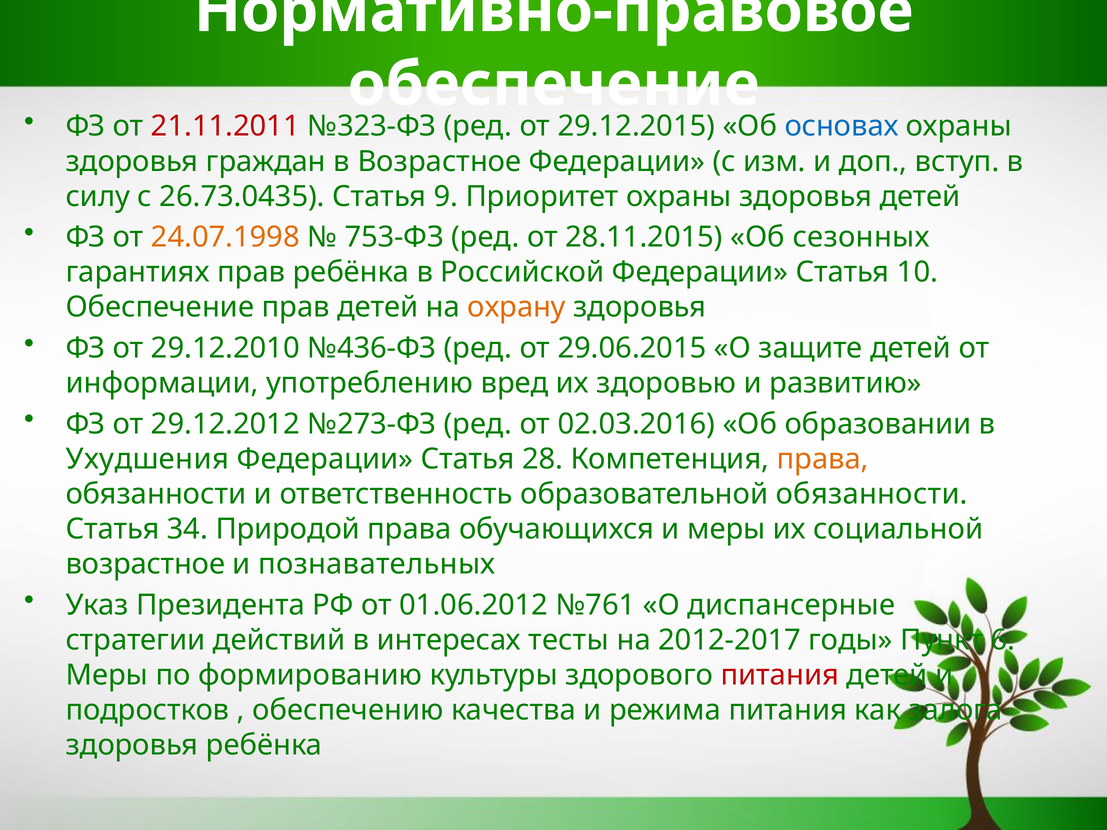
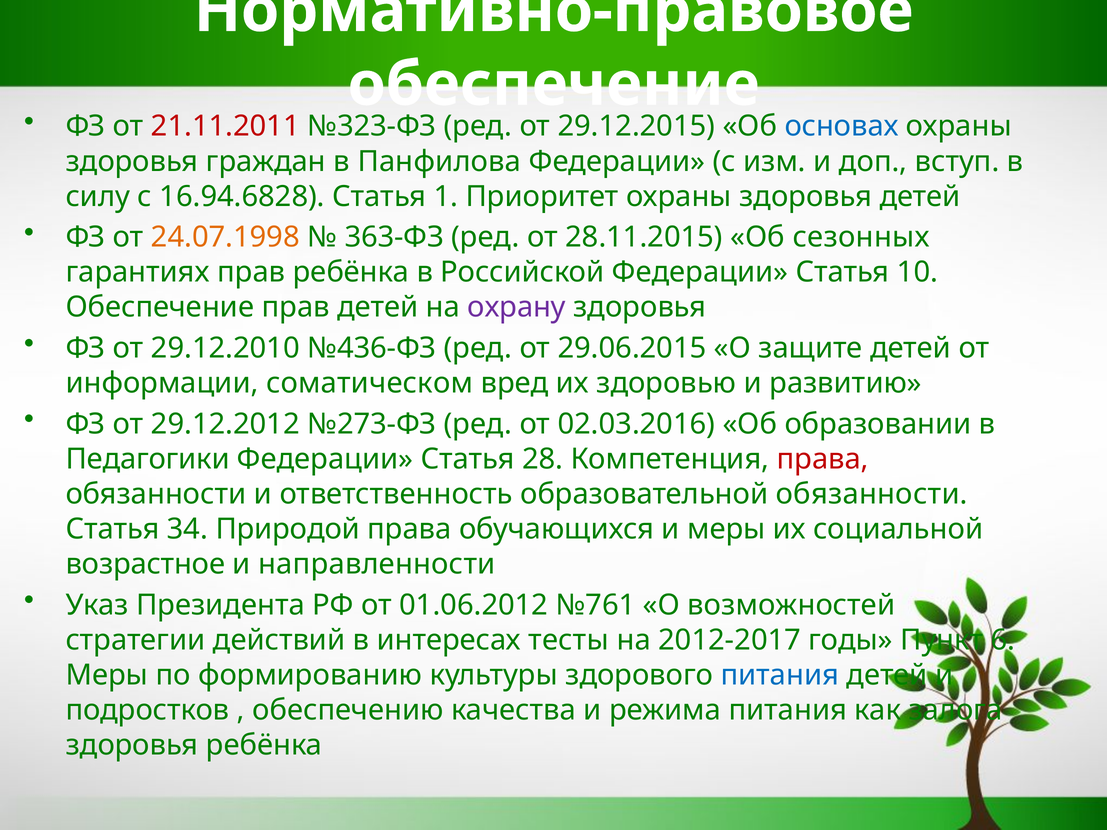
в Возрастное: Возрастное -> Панфилова
26.73.0435: 26.73.0435 -> 16.94.6828
9: 9 -> 1
753-ФЗ: 753-ФЗ -> 363-ФЗ
охрану colour: orange -> purple
употреблению: употреблению -> соматическом
Ухудшения: Ухудшения -> Педагогики
права at (823, 459) colour: orange -> red
познавательных: познавательных -> направленности
диспансерные: диспансерные -> возможностей
питания at (780, 675) colour: red -> blue
